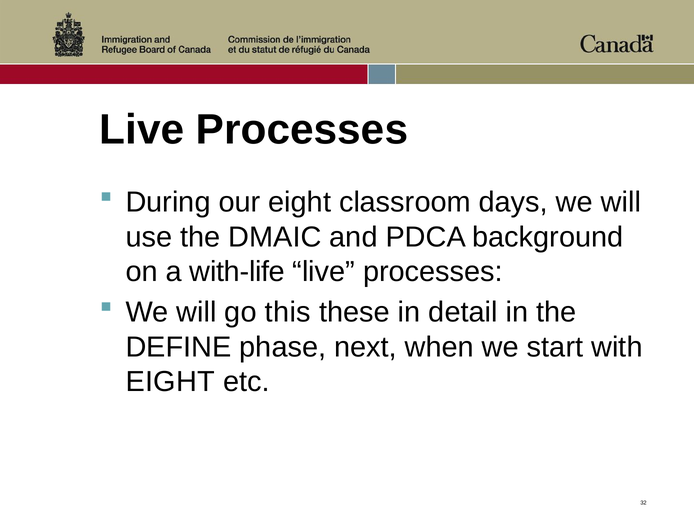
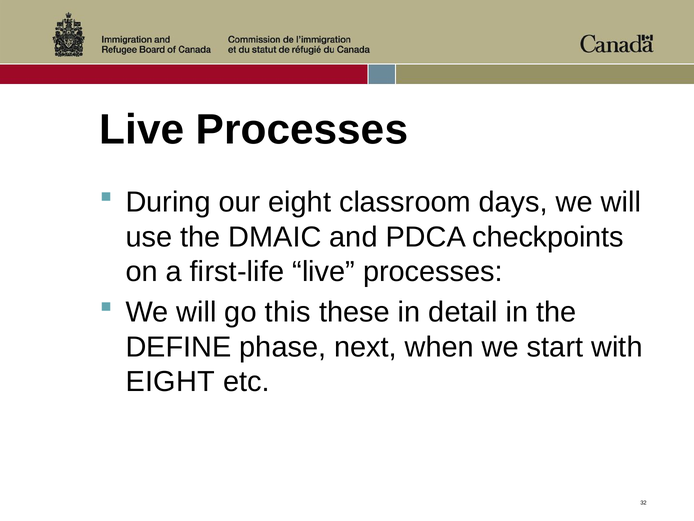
background: background -> checkpoints
with-life: with-life -> first-life
